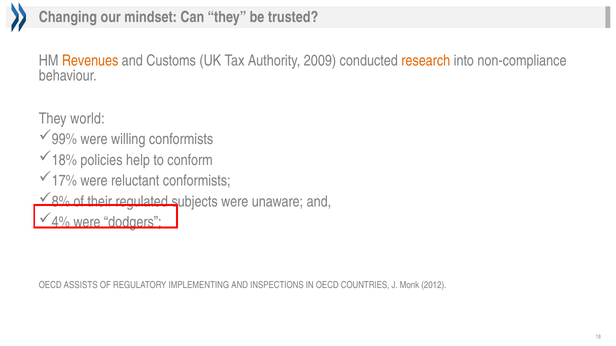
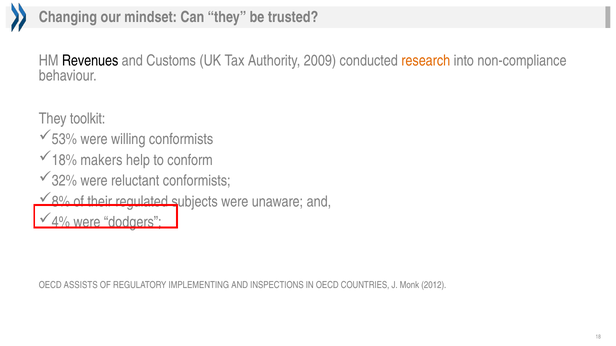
Revenues colour: orange -> black
world: world -> toolkit
99%: 99% -> 53%
policies: policies -> makers
17%: 17% -> 32%
